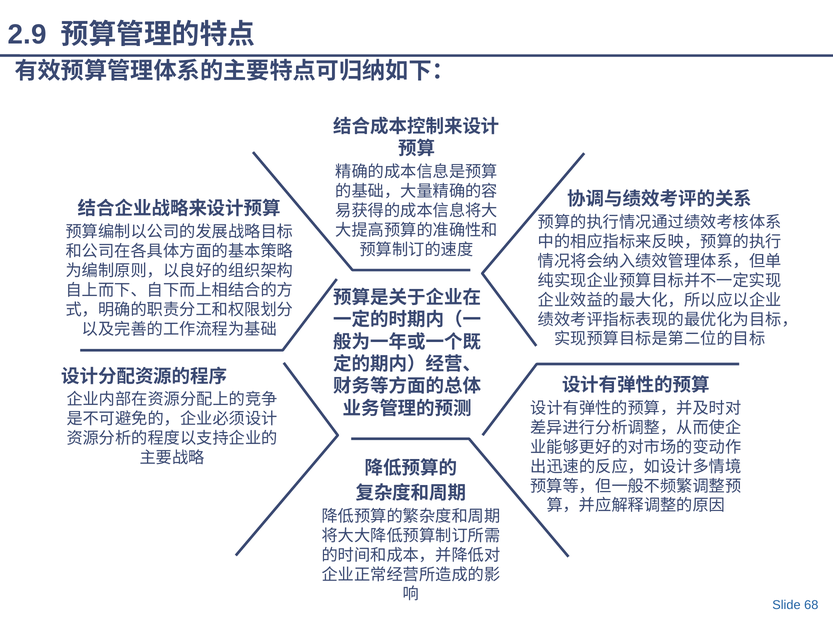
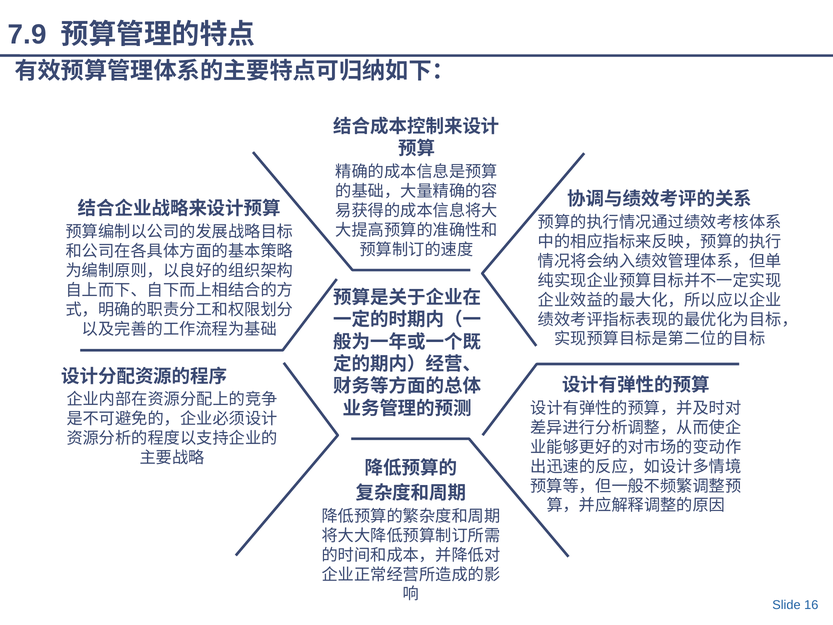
2.9: 2.9 -> 7.9
68: 68 -> 16
